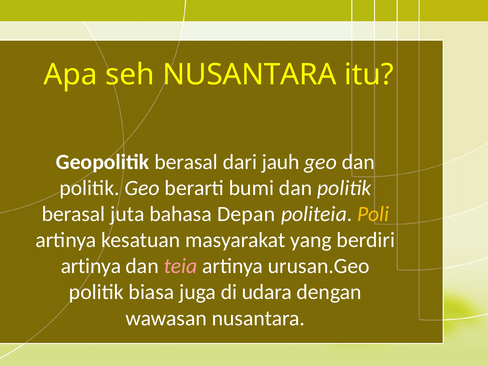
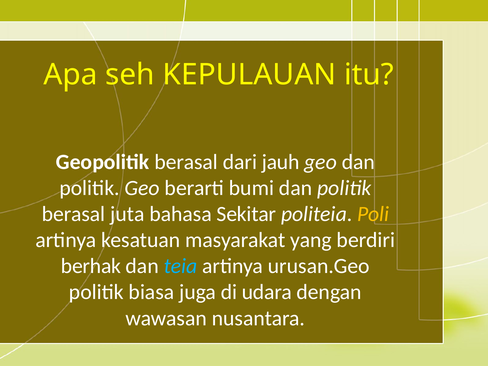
seh NUSANTARA: NUSANTARA -> KEPULAUAN
Depan: Depan -> Sekitar
artinya at (91, 266): artinya -> berhak
teia colour: pink -> light blue
